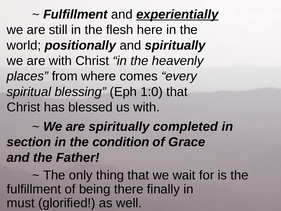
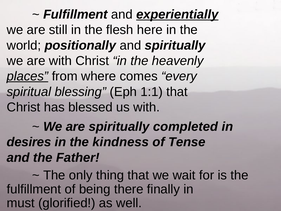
places underline: none -> present
1:0: 1:0 -> 1:1
section: section -> desires
condition: condition -> kindness
Grace: Grace -> Tense
